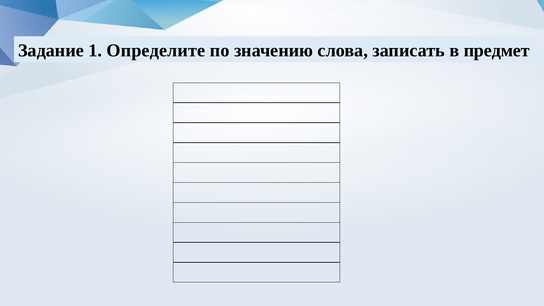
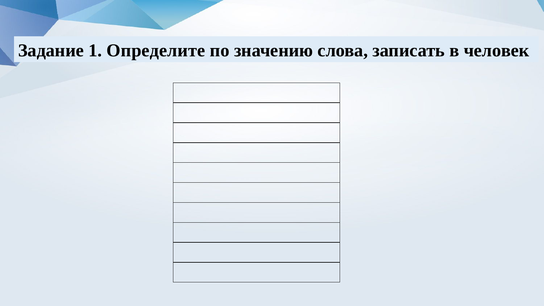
предмет: предмет -> человек
